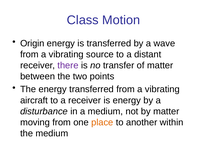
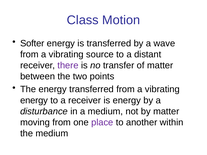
Origin: Origin -> Softer
aircraft at (34, 100): aircraft -> energy
place colour: orange -> purple
